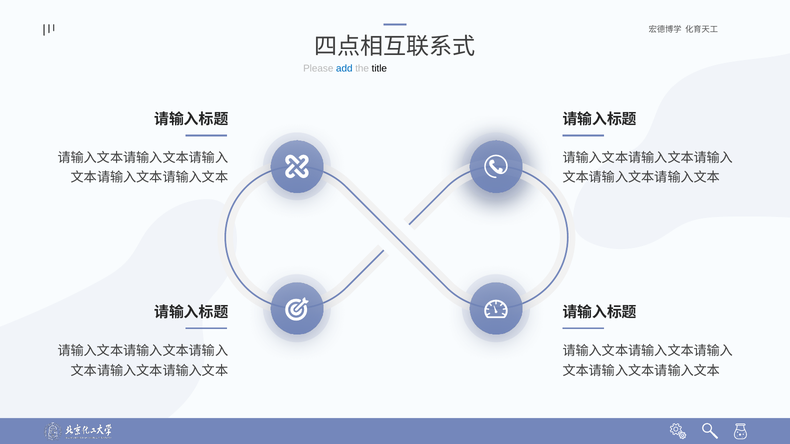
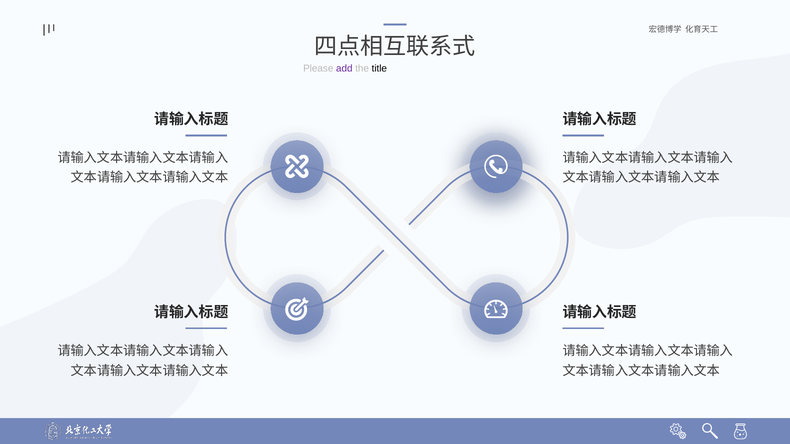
add colour: blue -> purple
